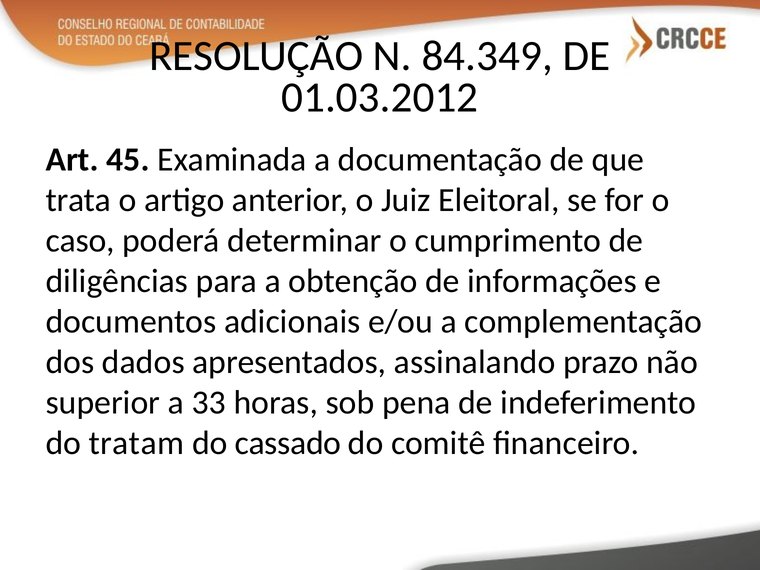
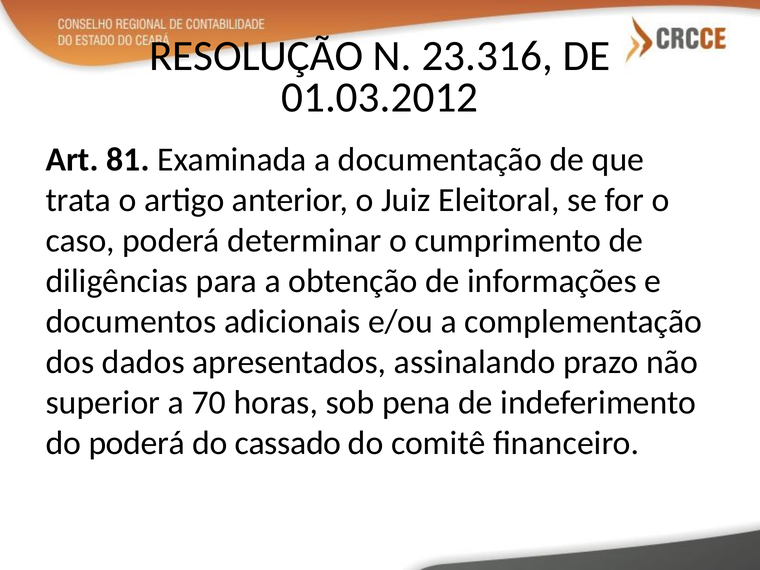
84.349: 84.349 -> 23.316
45: 45 -> 81
33: 33 -> 70
do tratam: tratam -> poderá
